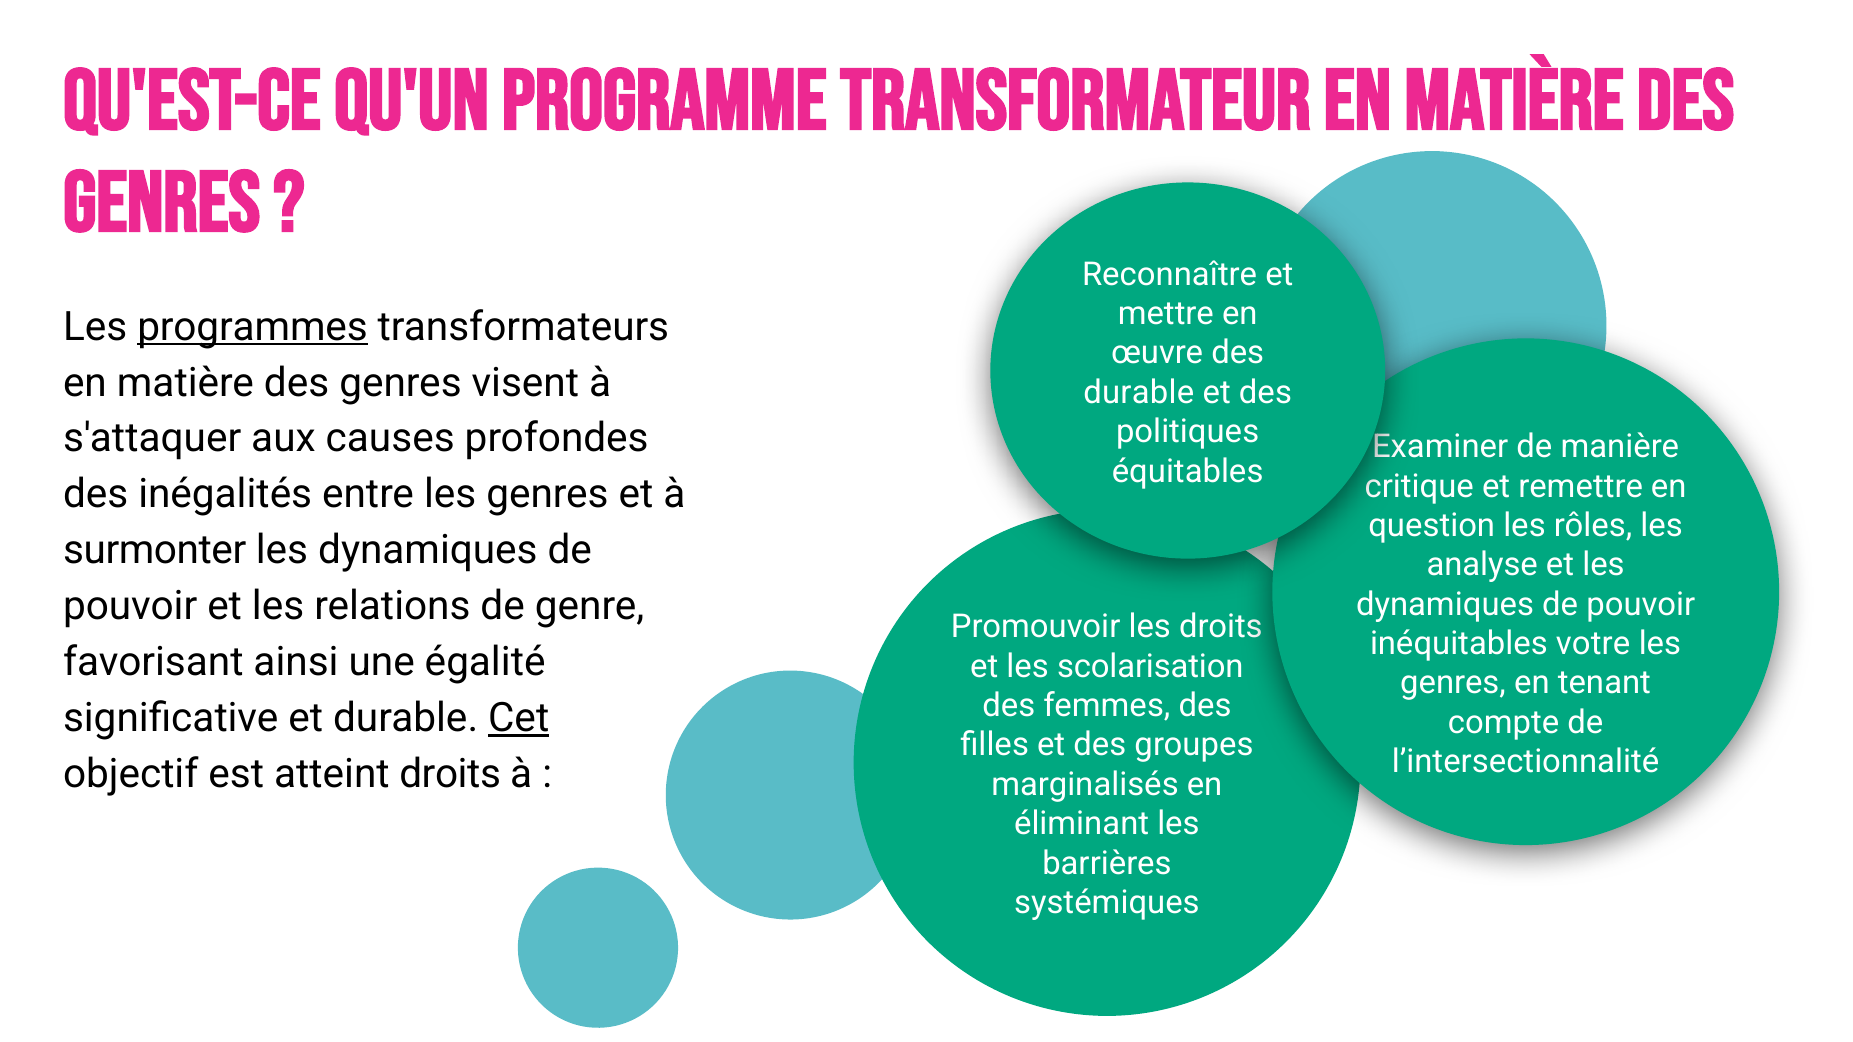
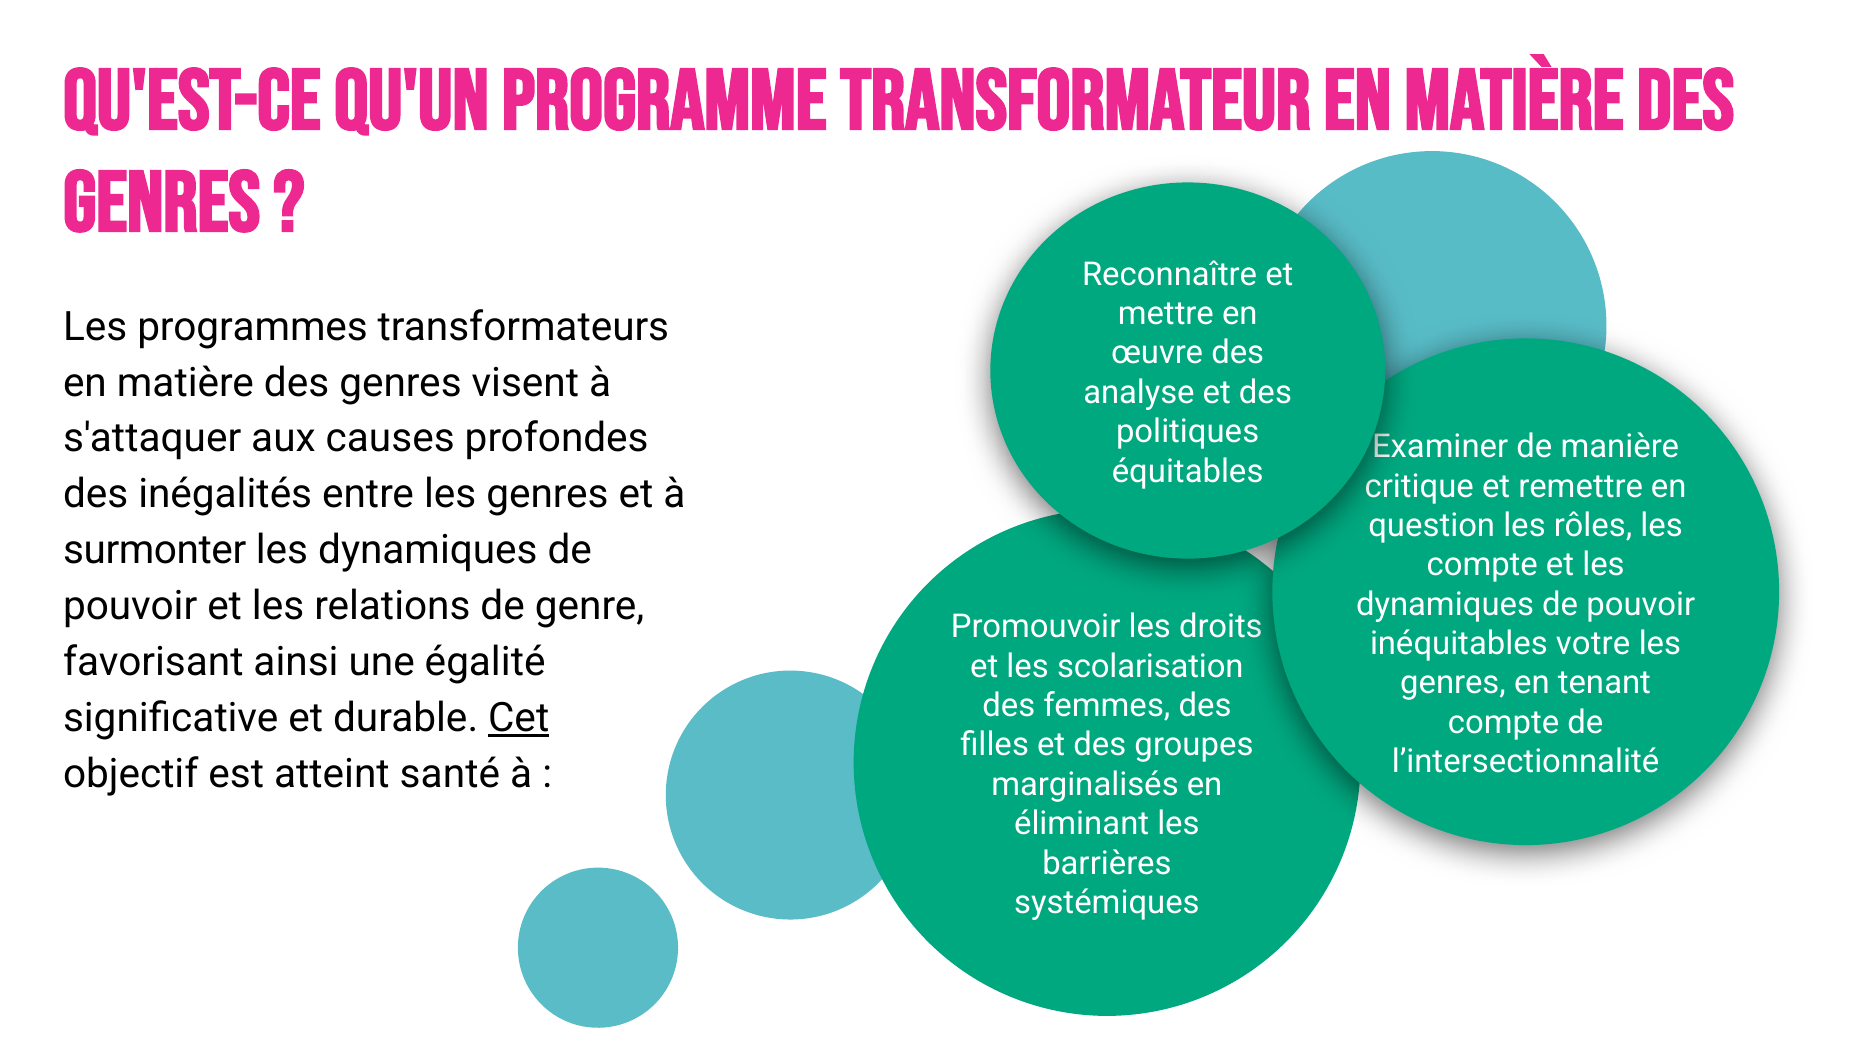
programmes underline: present -> none
durable at (1139, 393): durable -> analyse
analyse at (1482, 565): analyse -> compte
atteint droits: droits -> santé
